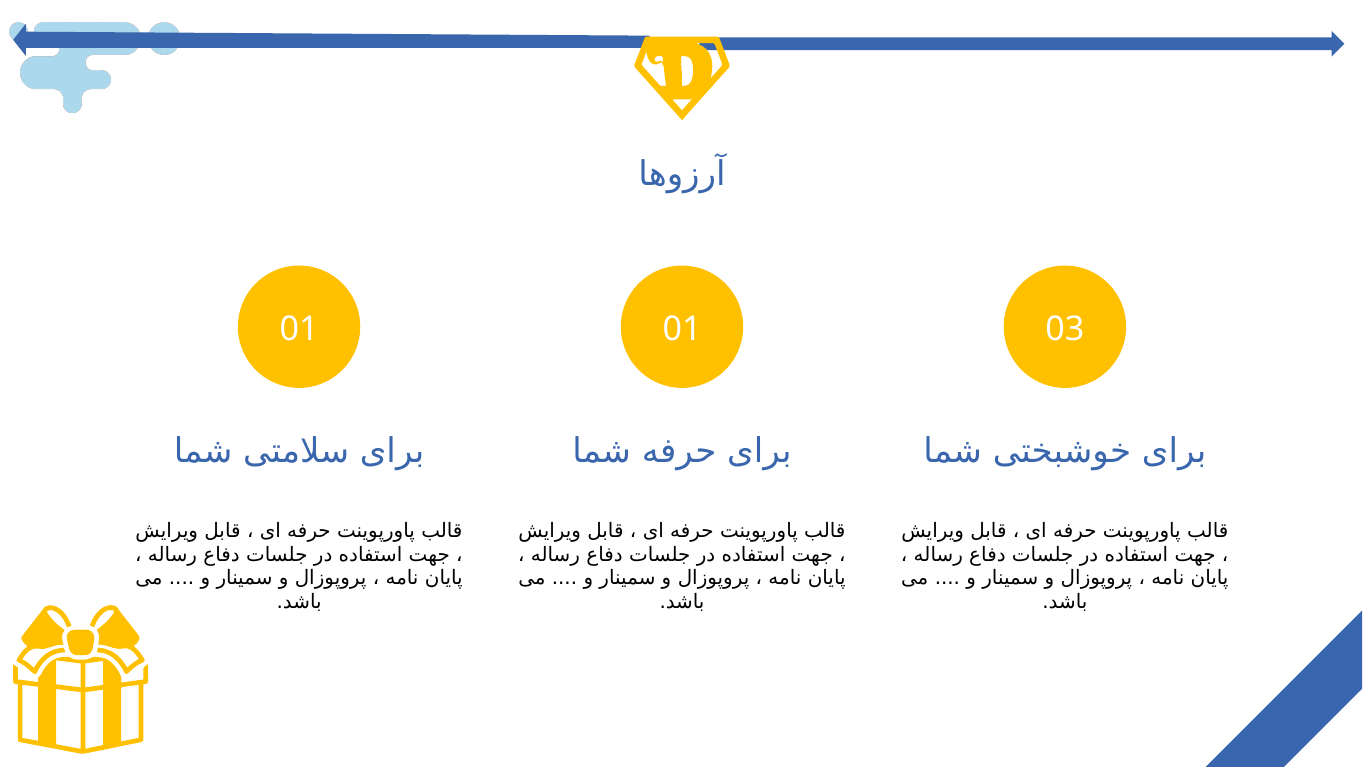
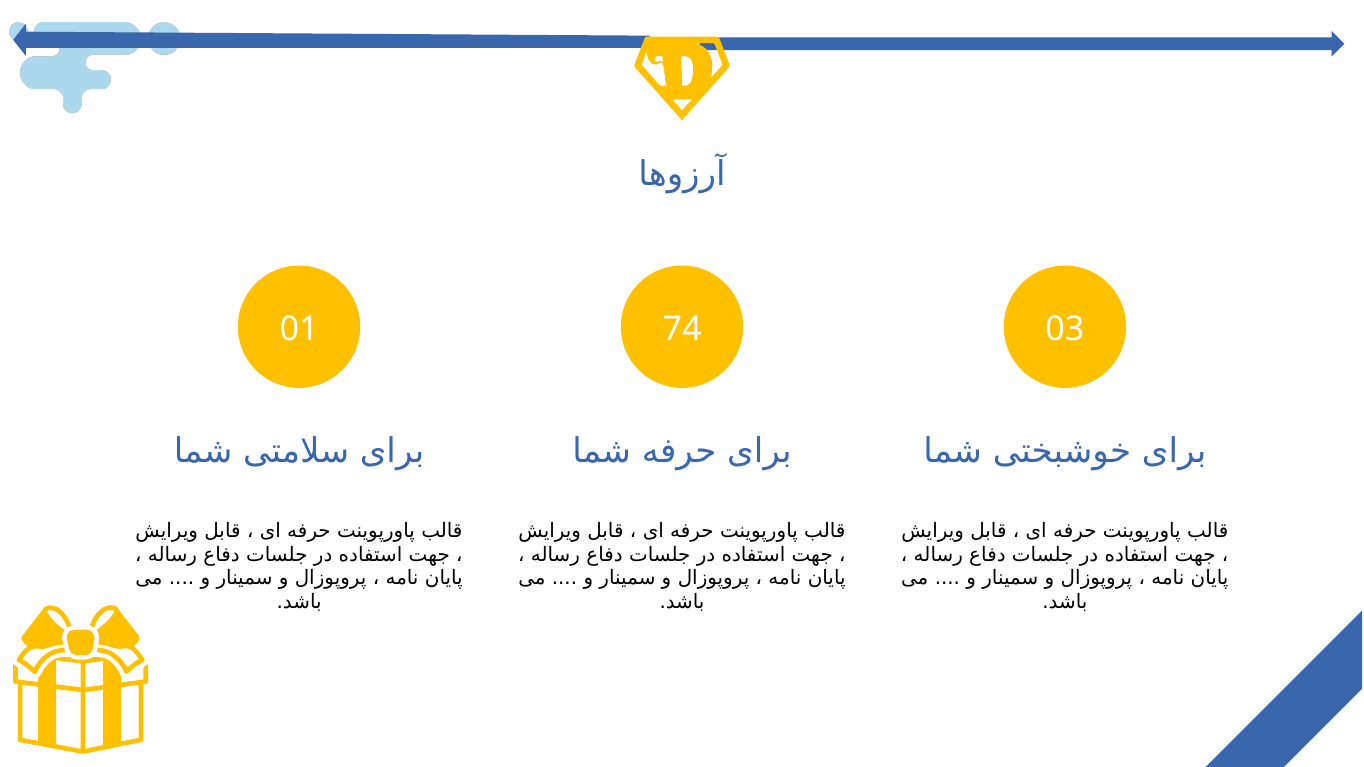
01 01: 01 -> 74
